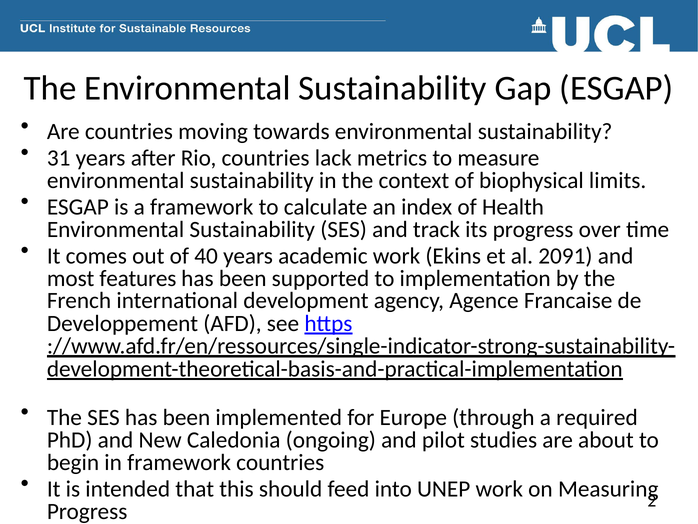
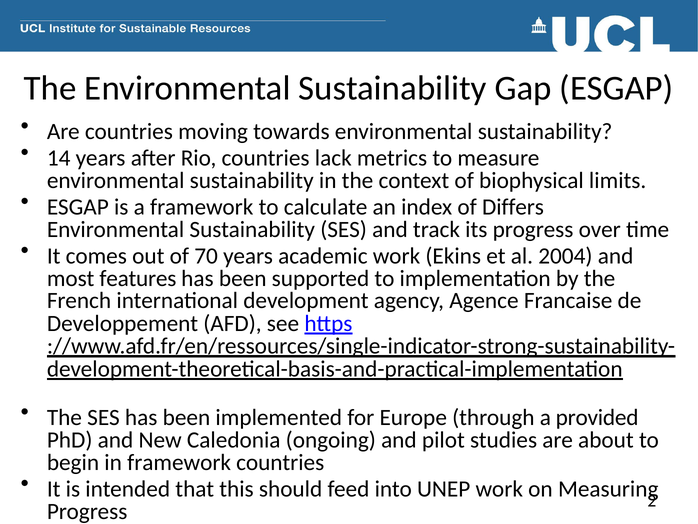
31: 31 -> 14
Health: Health -> Differs
40: 40 -> 70
2091: 2091 -> 2004
required: required -> provided
